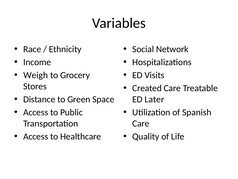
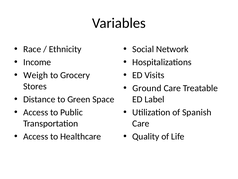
Created: Created -> Ground
Later: Later -> Label
